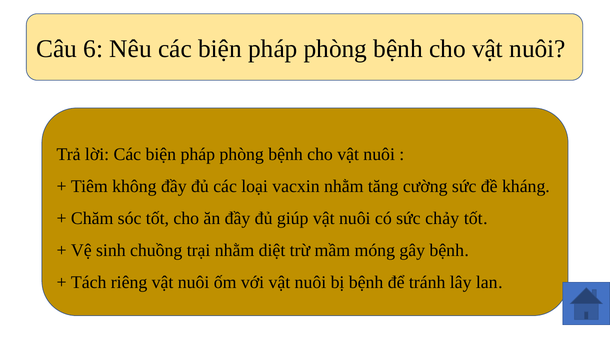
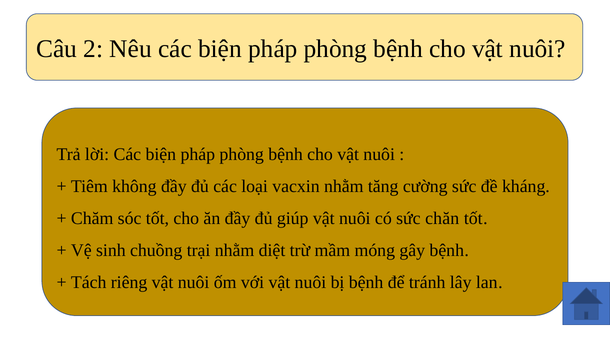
6: 6 -> 2
chảy: chảy -> chăn
